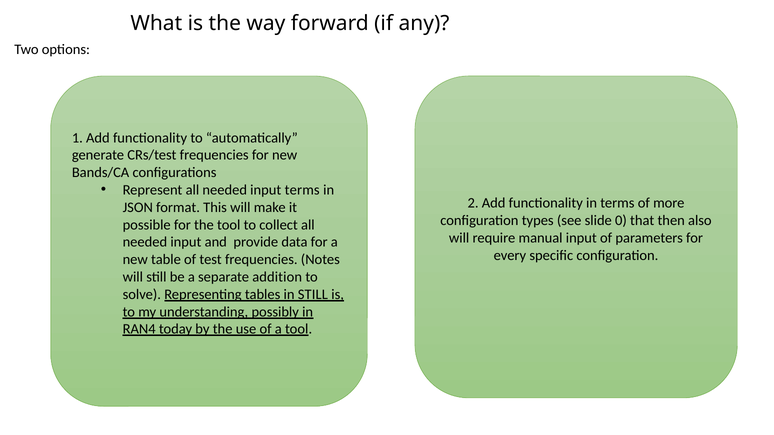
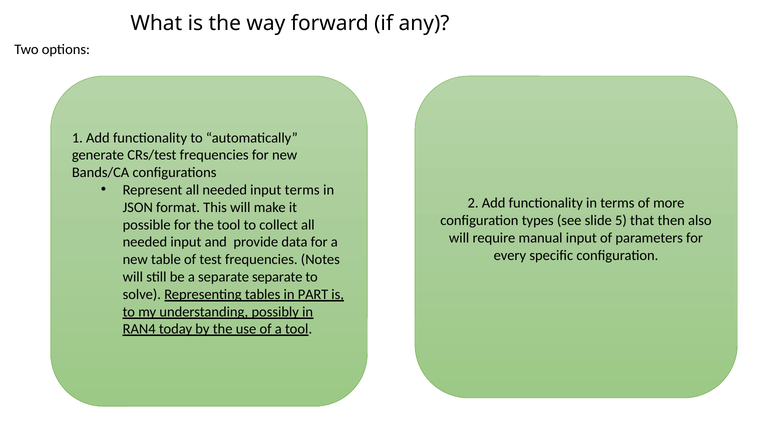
0: 0 -> 5
separate addition: addition -> separate
in STILL: STILL -> PART
